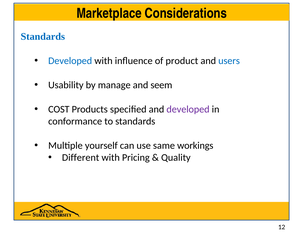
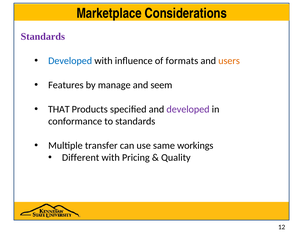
Standards at (43, 37) colour: blue -> purple
product: product -> formats
users colour: blue -> orange
Usability: Usability -> Features
COST: COST -> THAT
yourself: yourself -> transfer
